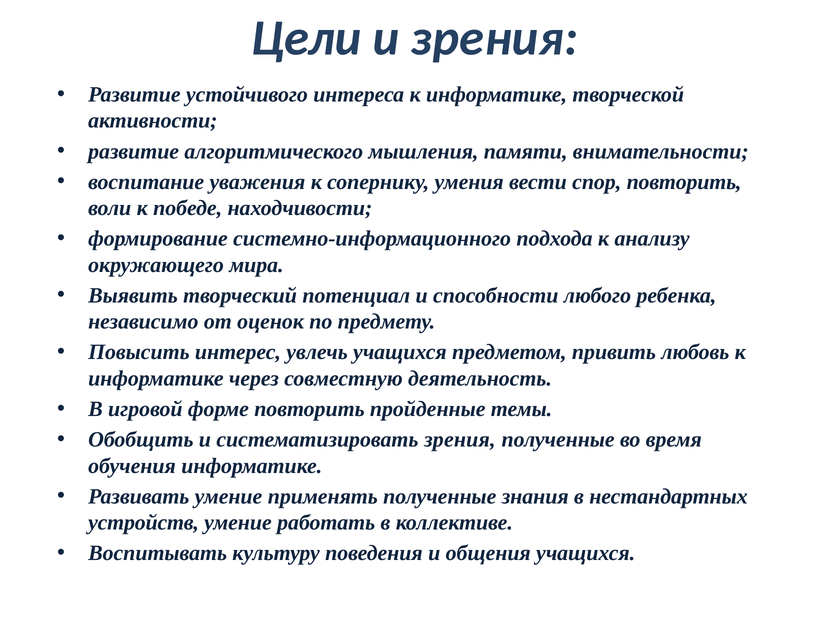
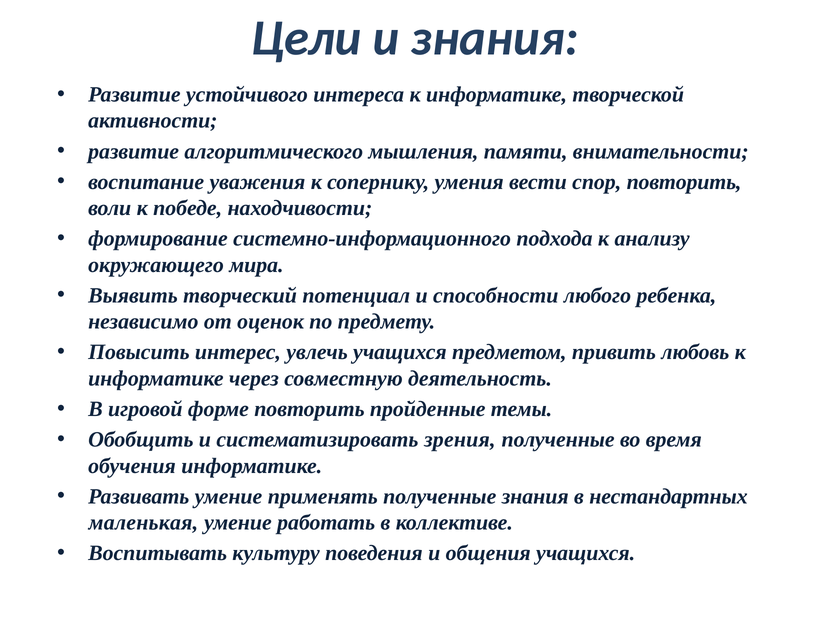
и зрения: зрения -> знания
устройств: устройств -> маленькая
